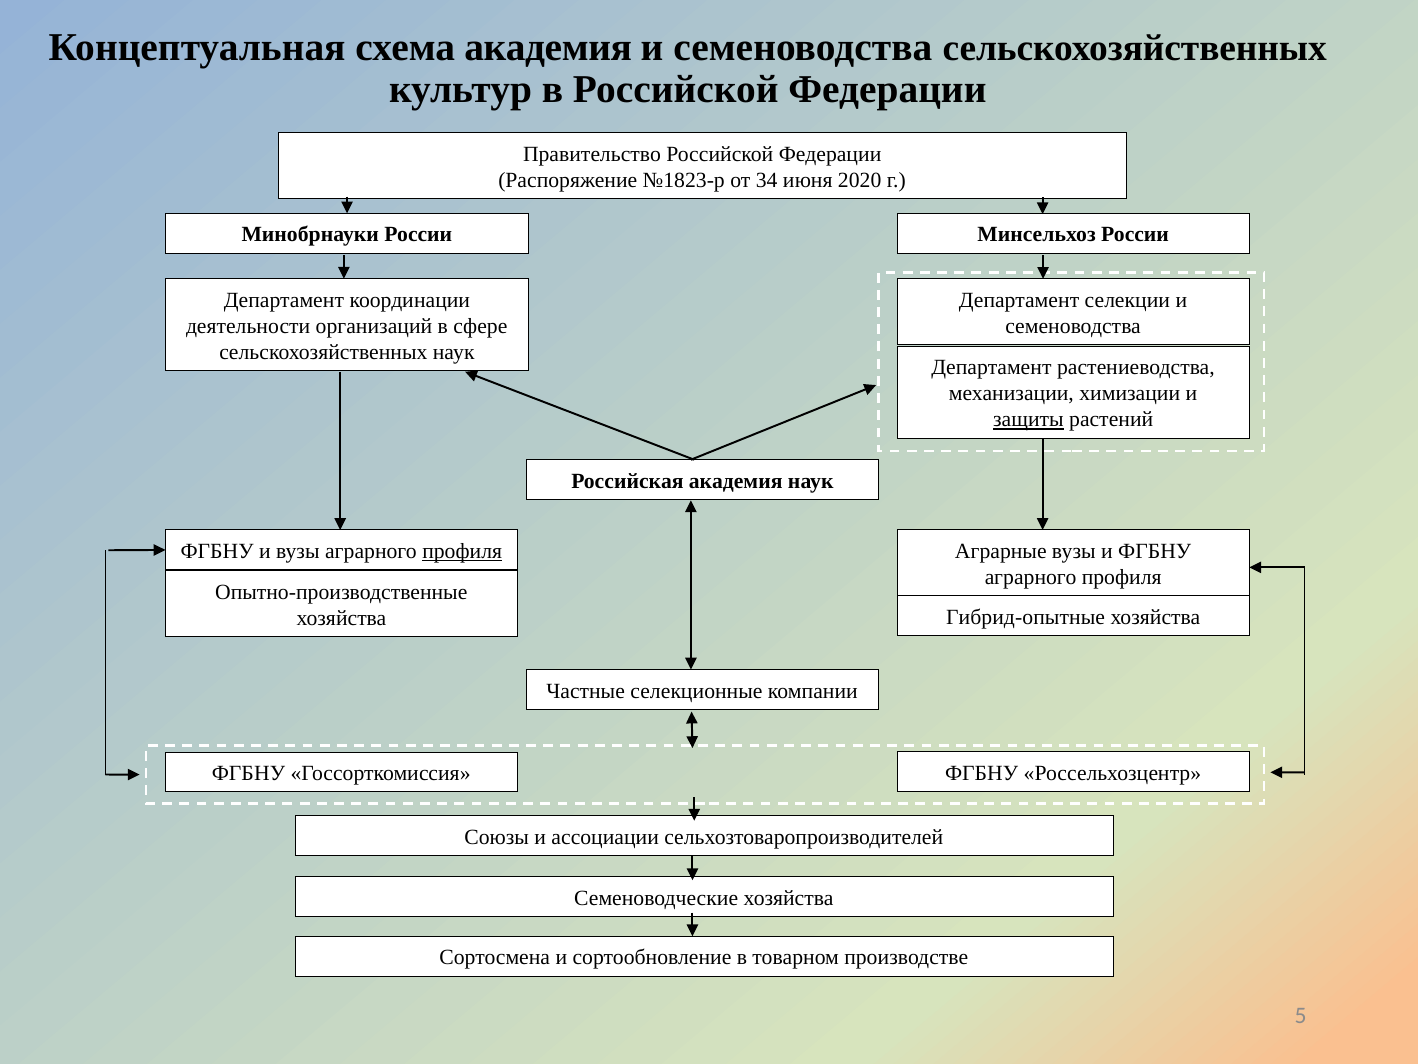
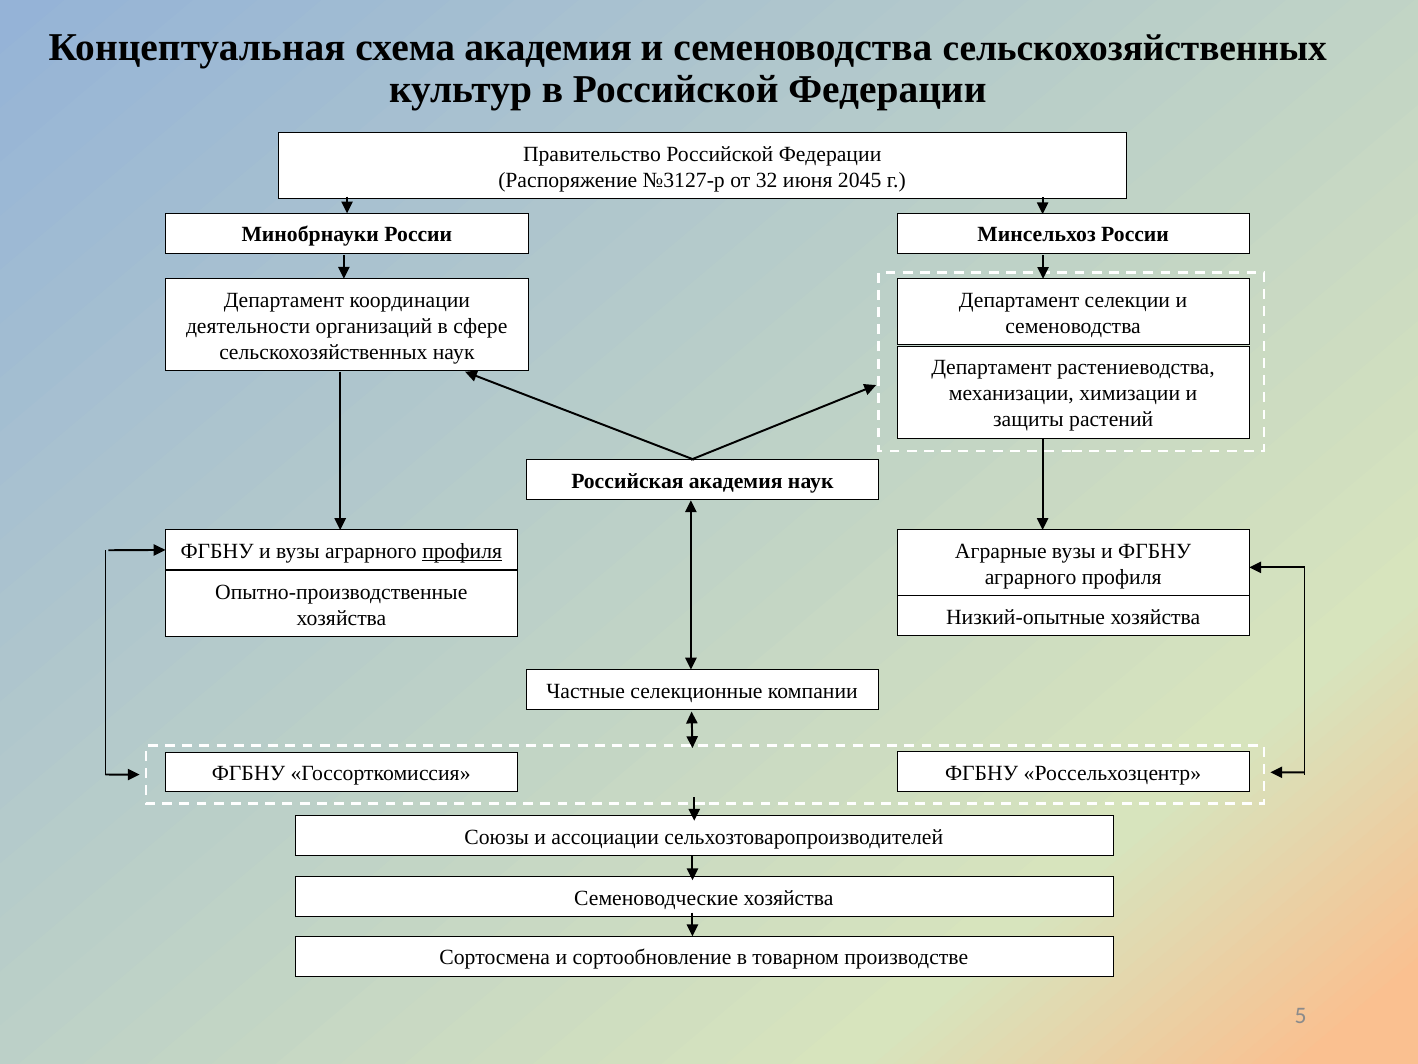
№1823-р: №1823-р -> №3127-р
34: 34 -> 32
2020: 2020 -> 2045
защиты underline: present -> none
Гибрид-опытные: Гибрид-опытные -> Низкий-опытные
